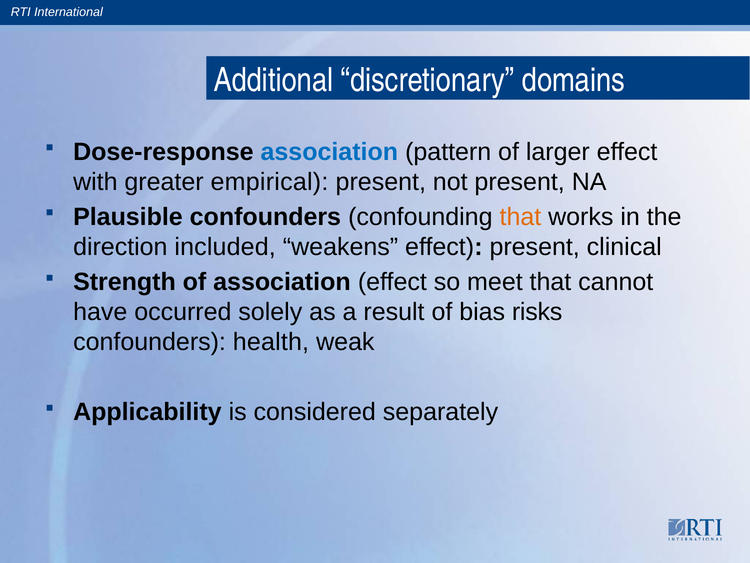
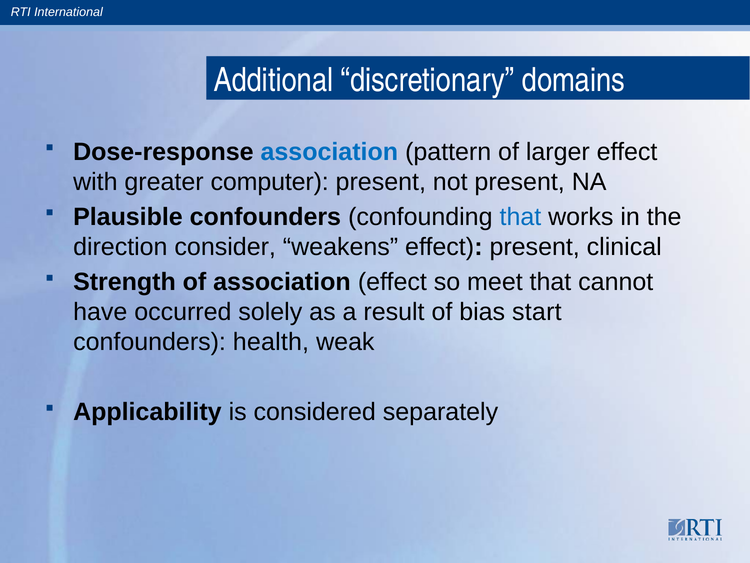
empirical: empirical -> computer
that at (520, 217) colour: orange -> blue
included: included -> consider
risks: risks -> start
